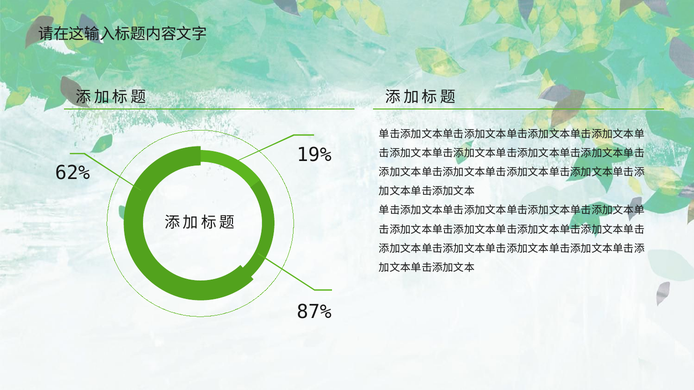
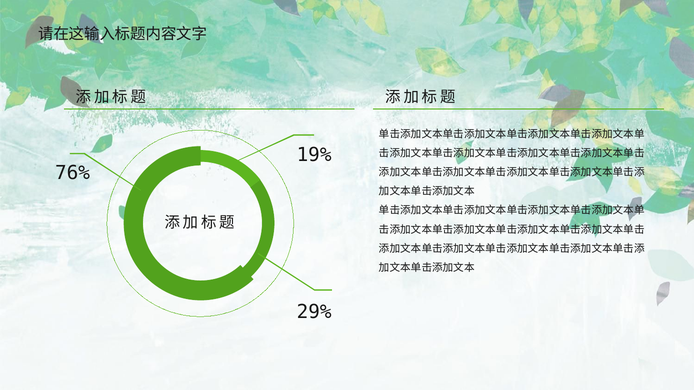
62%: 62% -> 76%
87%: 87% -> 29%
